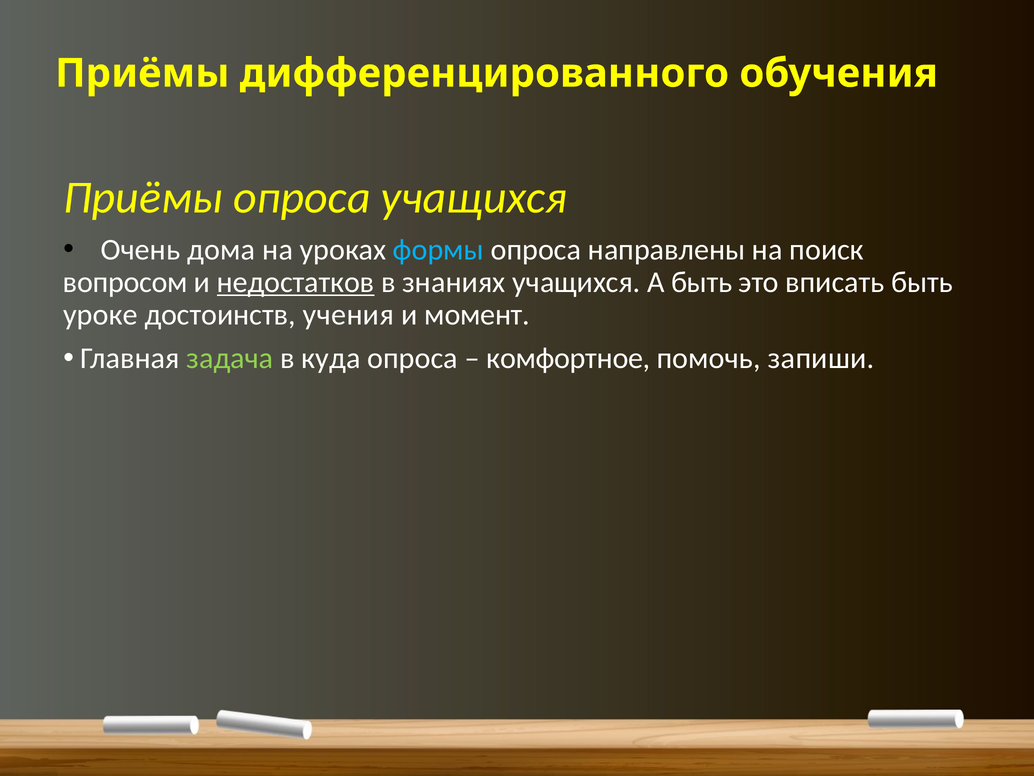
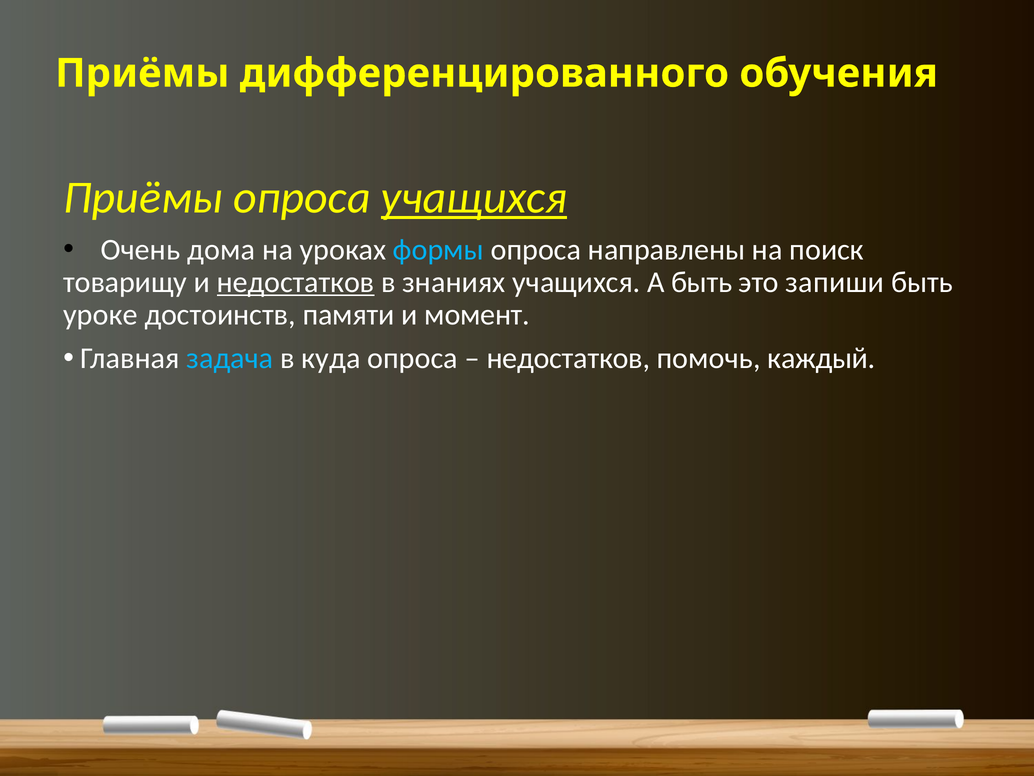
учащихся at (474, 198) underline: none -> present
вопросом: вопросом -> товарищу
вписать: вписать -> запиши
учения: учения -> памяти
задача colour: light green -> light blue
комфортное at (568, 358): комфортное -> недостатков
запиши: запиши -> каждый
